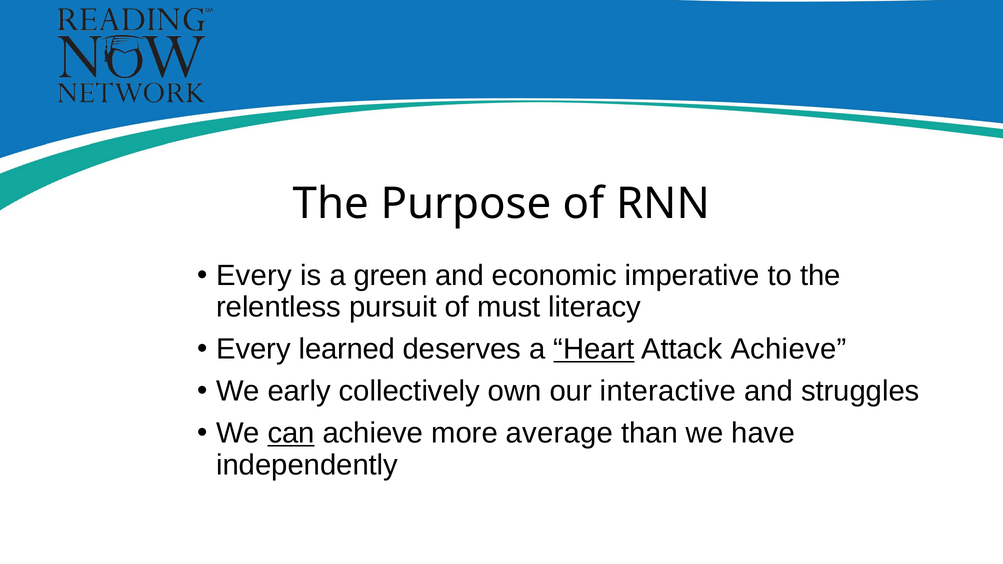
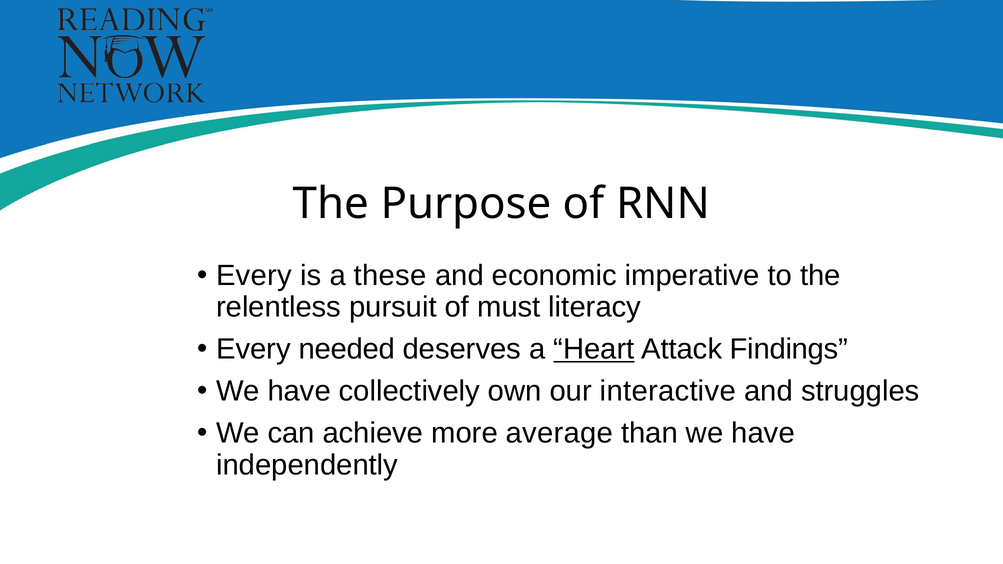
green: green -> these
learned: learned -> needed
Attack Achieve: Achieve -> Findings
early at (299, 391): early -> have
can underline: present -> none
